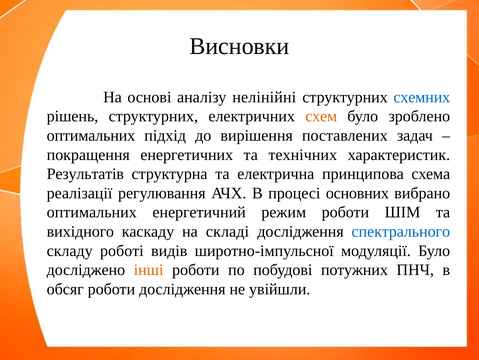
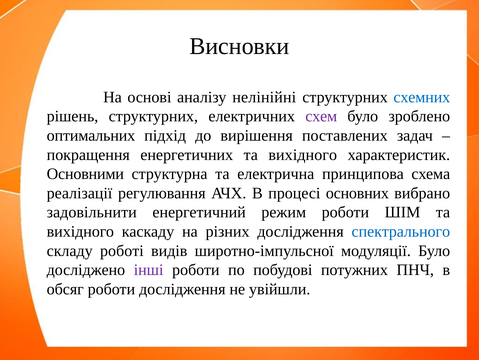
схем colour: orange -> purple
енергетичних та технічних: технічних -> вихідного
Результатів: Результатів -> Основними
оптимальних at (92, 212): оптимальних -> задовільнити
складі: складі -> різних
інші colour: orange -> purple
